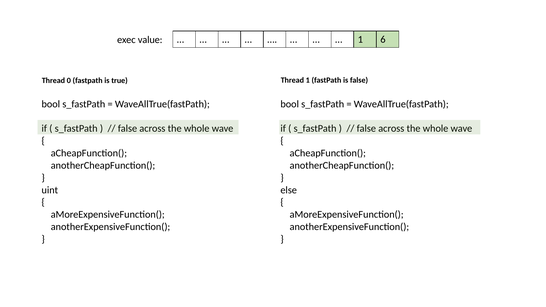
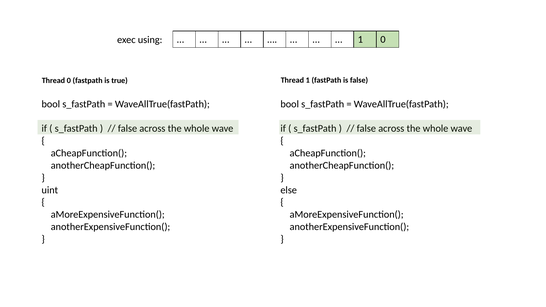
value: value -> using
1 6: 6 -> 0
